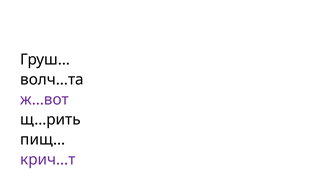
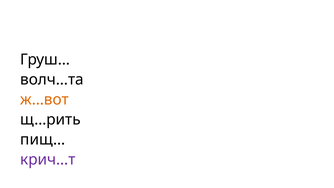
ж…вот colour: purple -> orange
